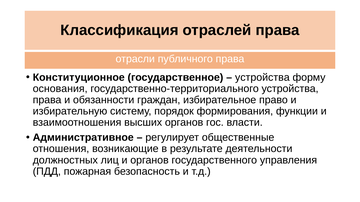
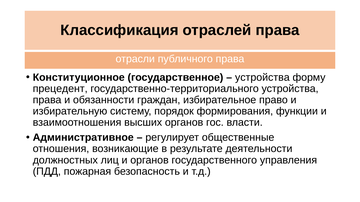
основания: основания -> прецедент
